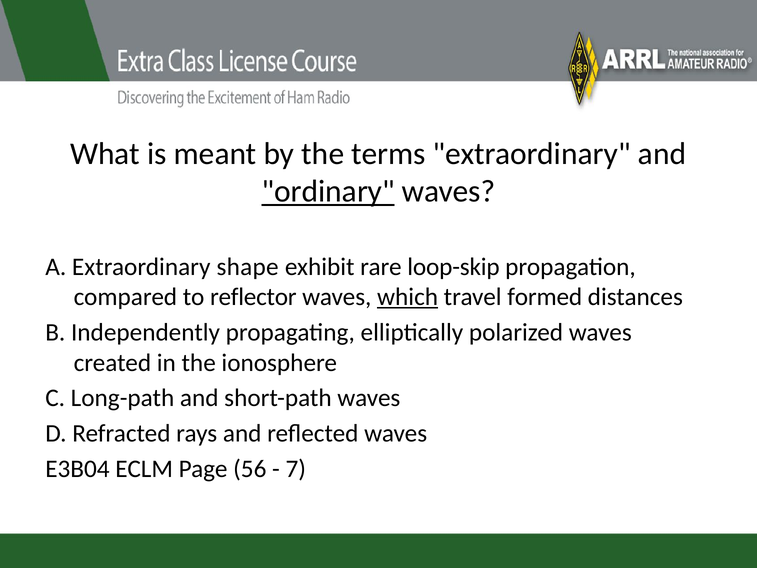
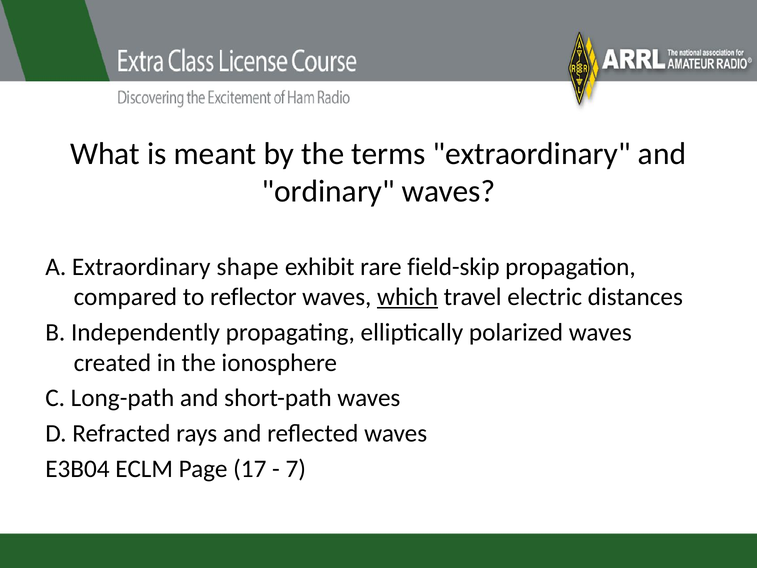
ordinary underline: present -> none
loop-skip: loop-skip -> field-skip
formed: formed -> electric
56: 56 -> 17
